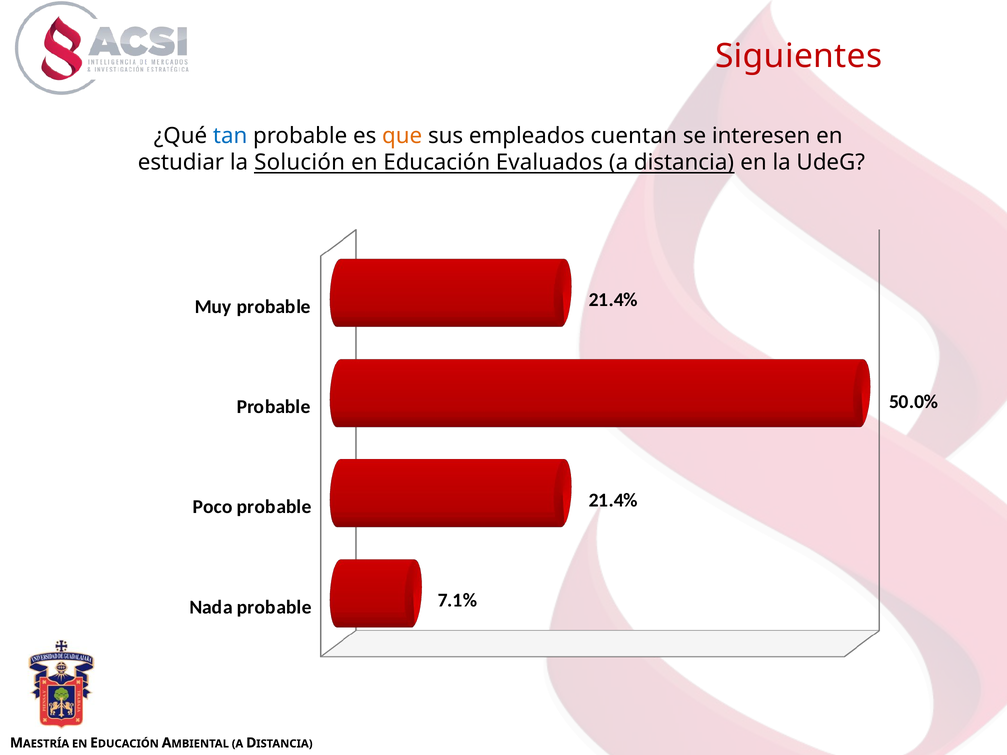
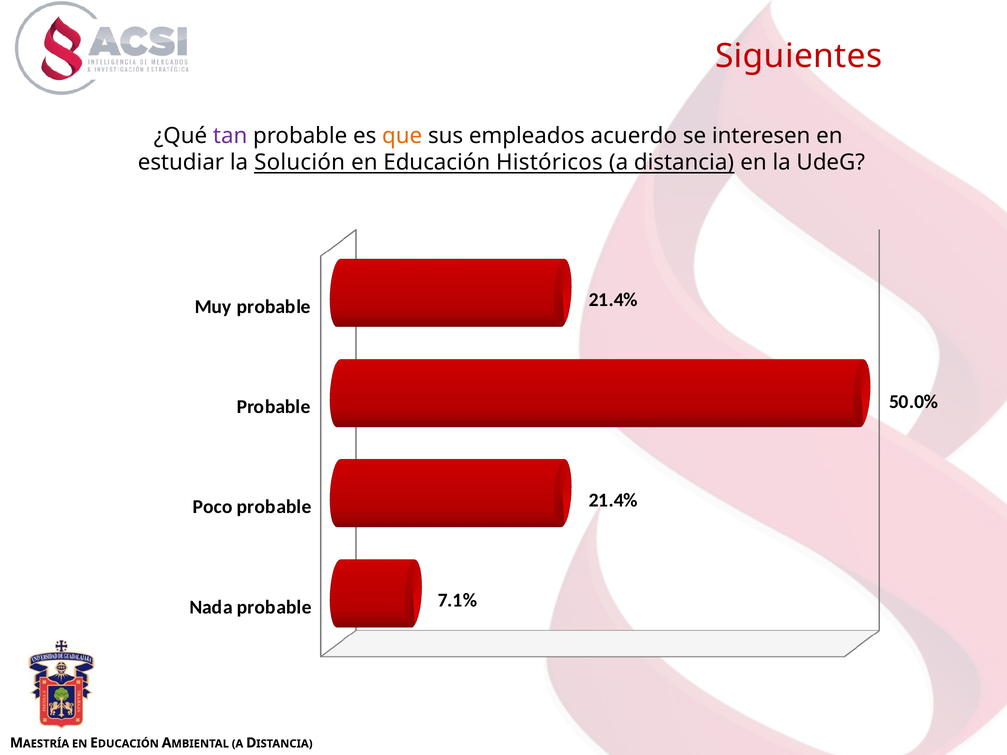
tan colour: blue -> purple
cuentan: cuentan -> acuerdo
Evaluados: Evaluados -> Históricos
